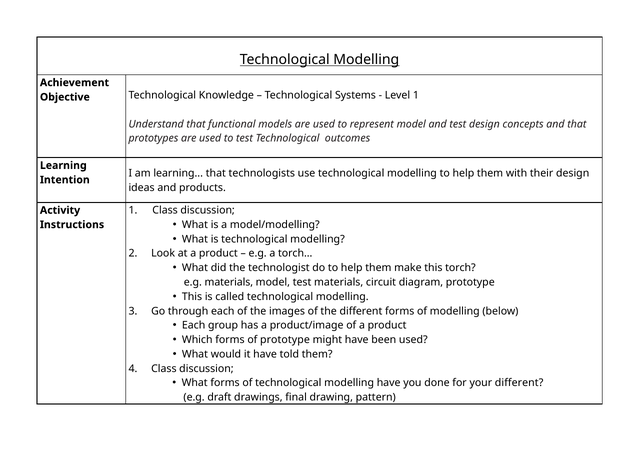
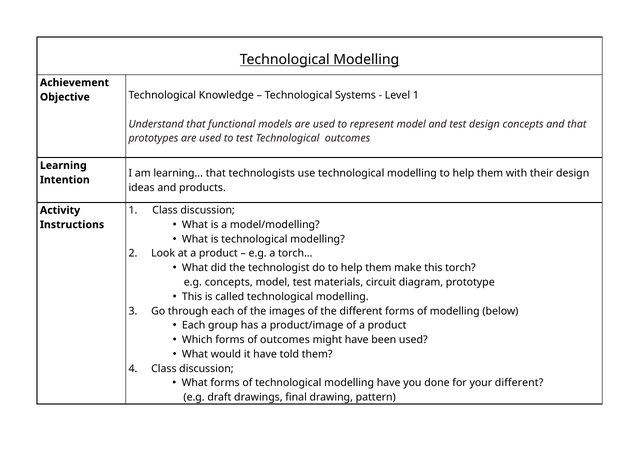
e.g materials: materials -> concepts
of prototype: prototype -> outcomes
